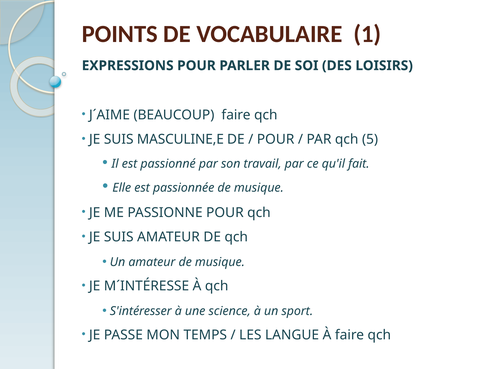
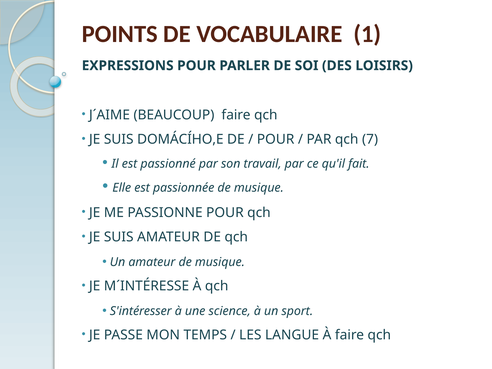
MASCULINE,E: MASCULINE,E -> DOMÁCÍHO,E
5: 5 -> 7
